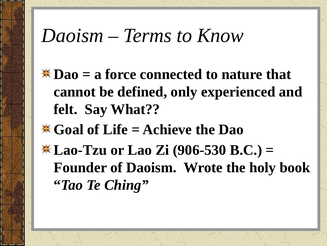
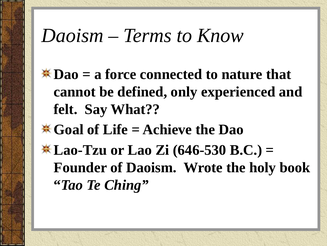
906-530: 906-530 -> 646-530
